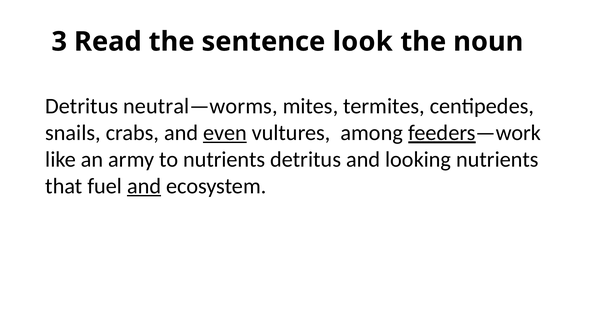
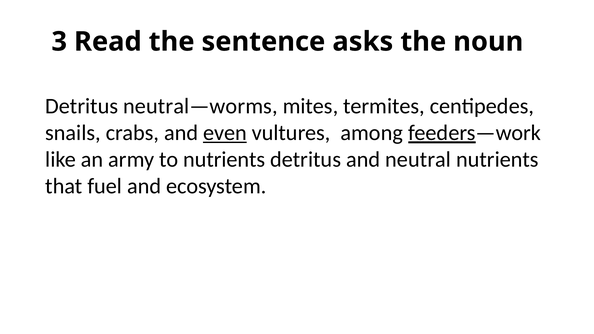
look: look -> asks
looking: looking -> neutral
and at (144, 186) underline: present -> none
